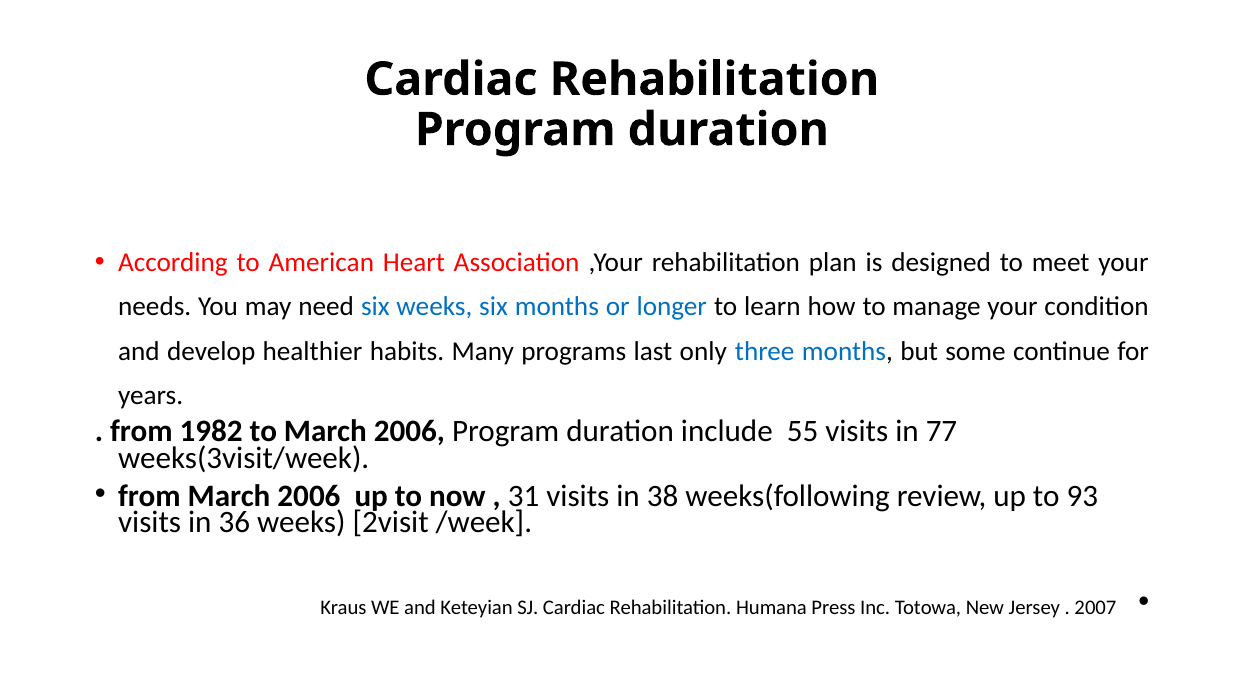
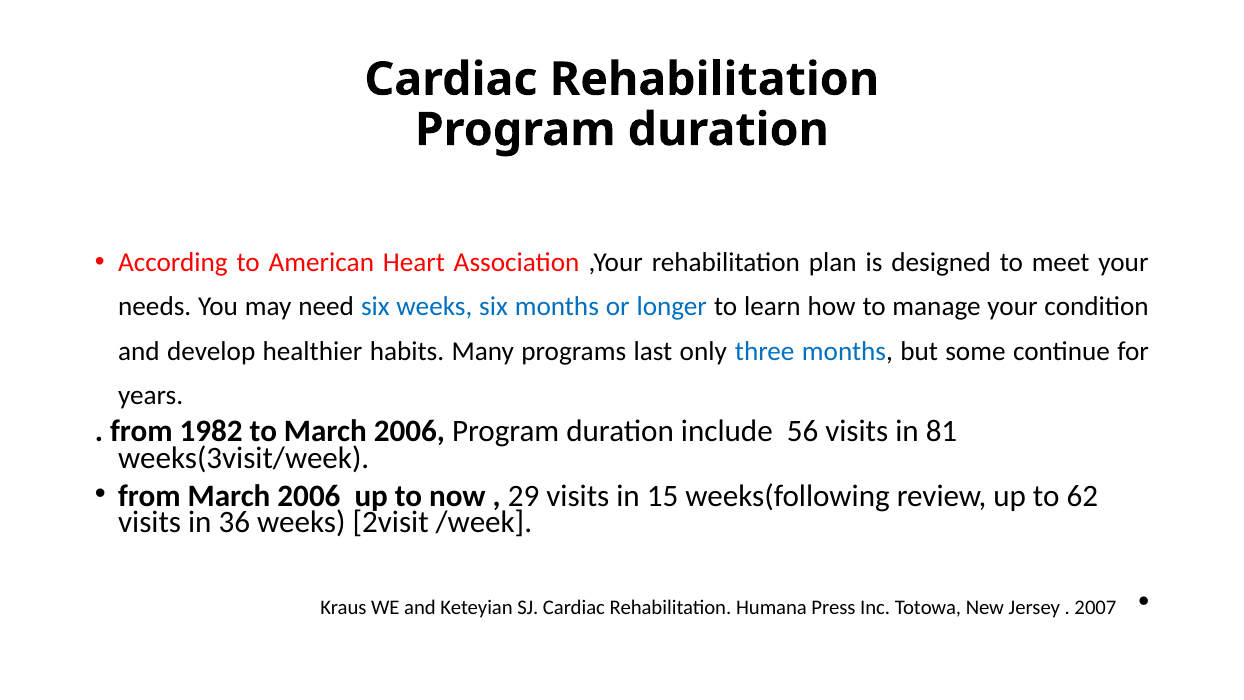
55: 55 -> 56
77: 77 -> 81
31: 31 -> 29
38: 38 -> 15
93: 93 -> 62
